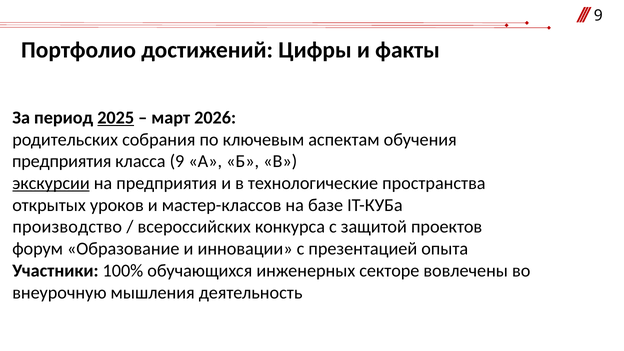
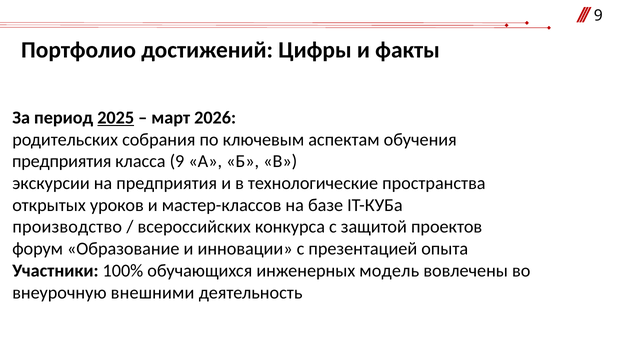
экскурсии underline: present -> none
секторе: секторе -> модель
мышления: мышления -> внешними
